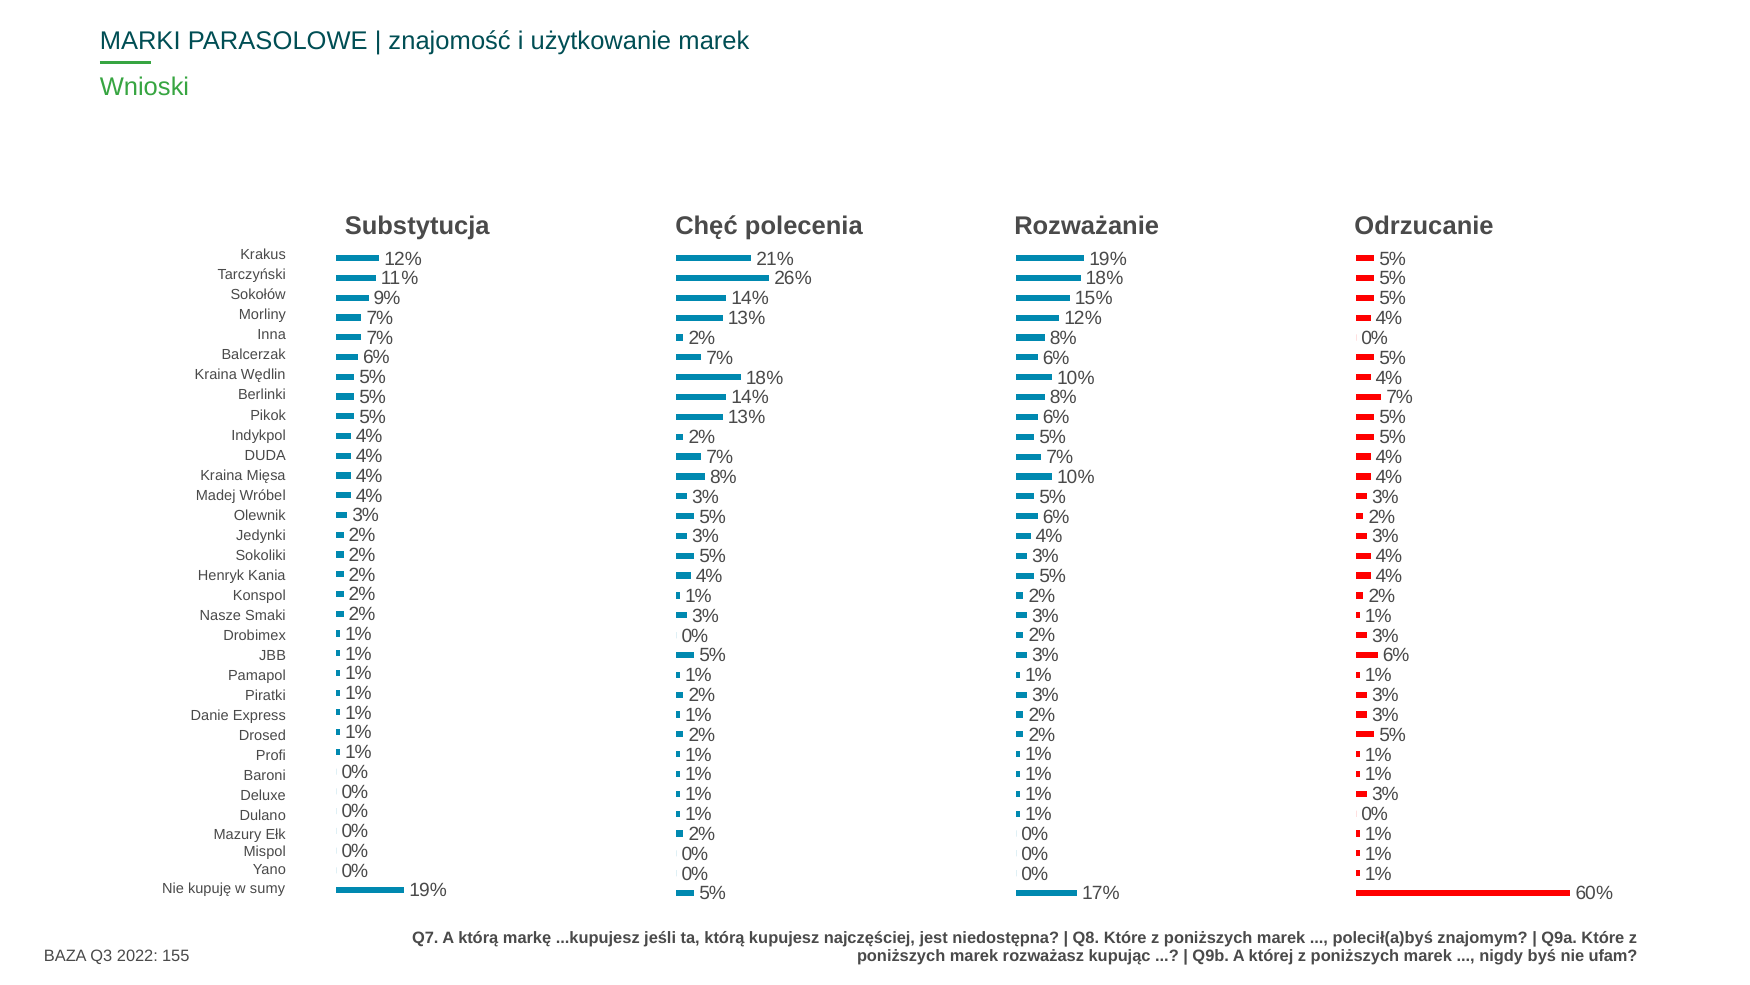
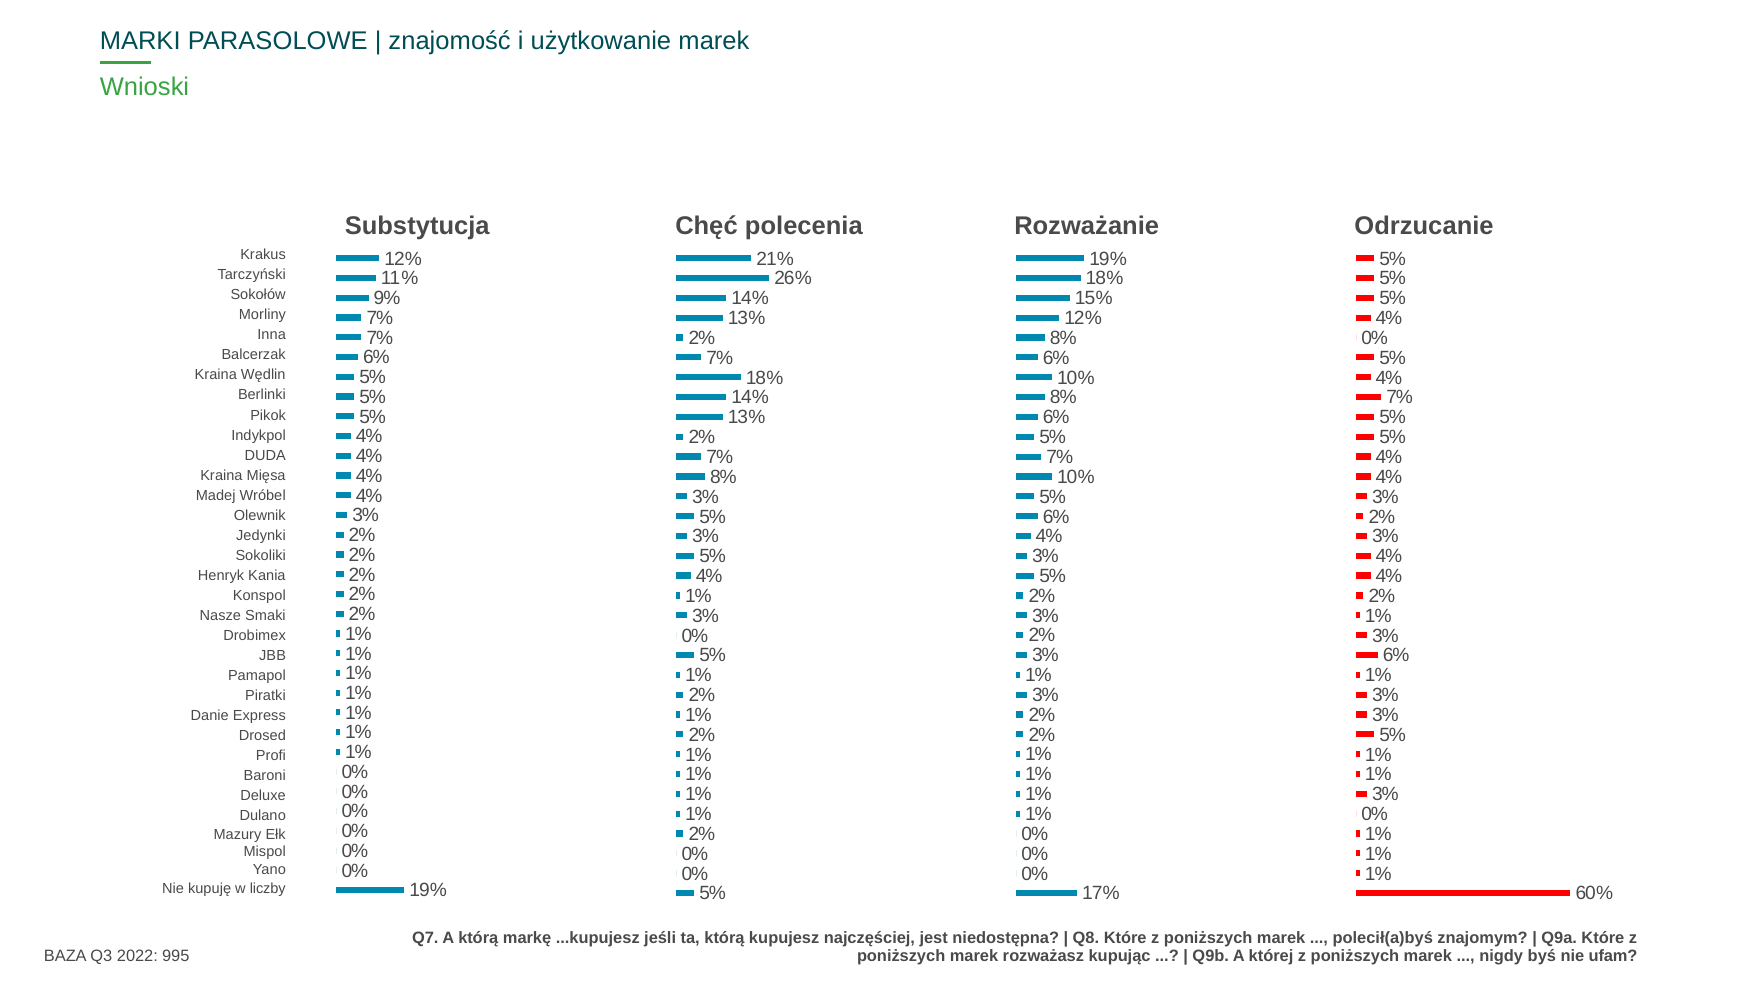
sumy: sumy -> liczby
155: 155 -> 995
